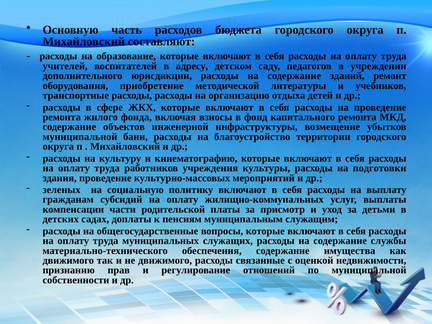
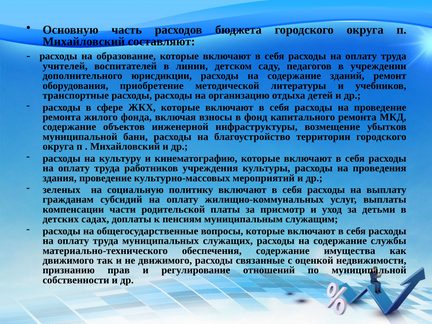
адресу: адресу -> линии
подготовки: подготовки -> проведения
